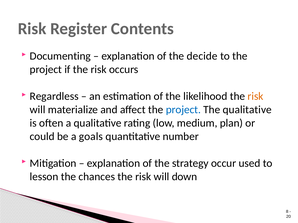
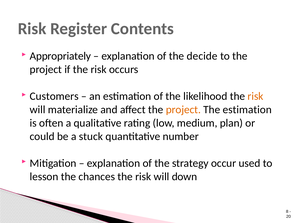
Documenting: Documenting -> Appropriately
Regardless: Regardless -> Customers
project at (183, 110) colour: blue -> orange
The qualitative: qualitative -> estimation
goals: goals -> stuck
